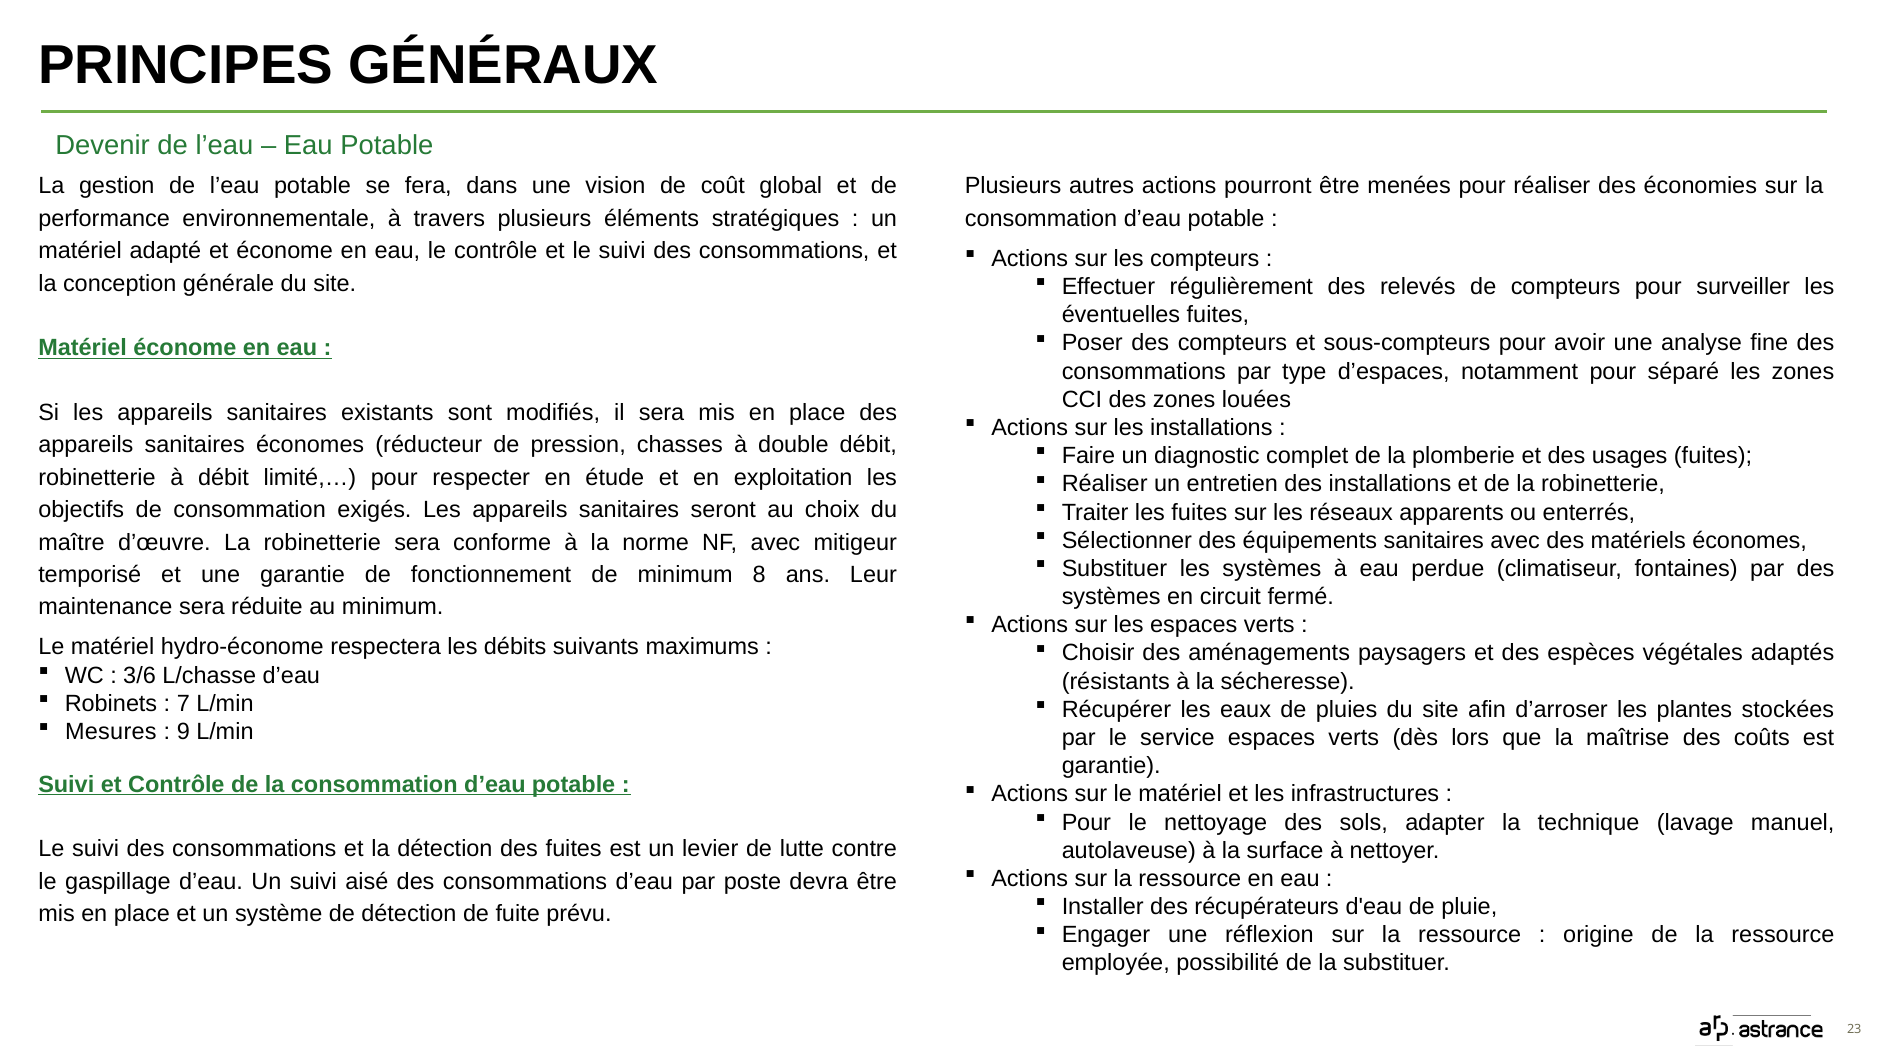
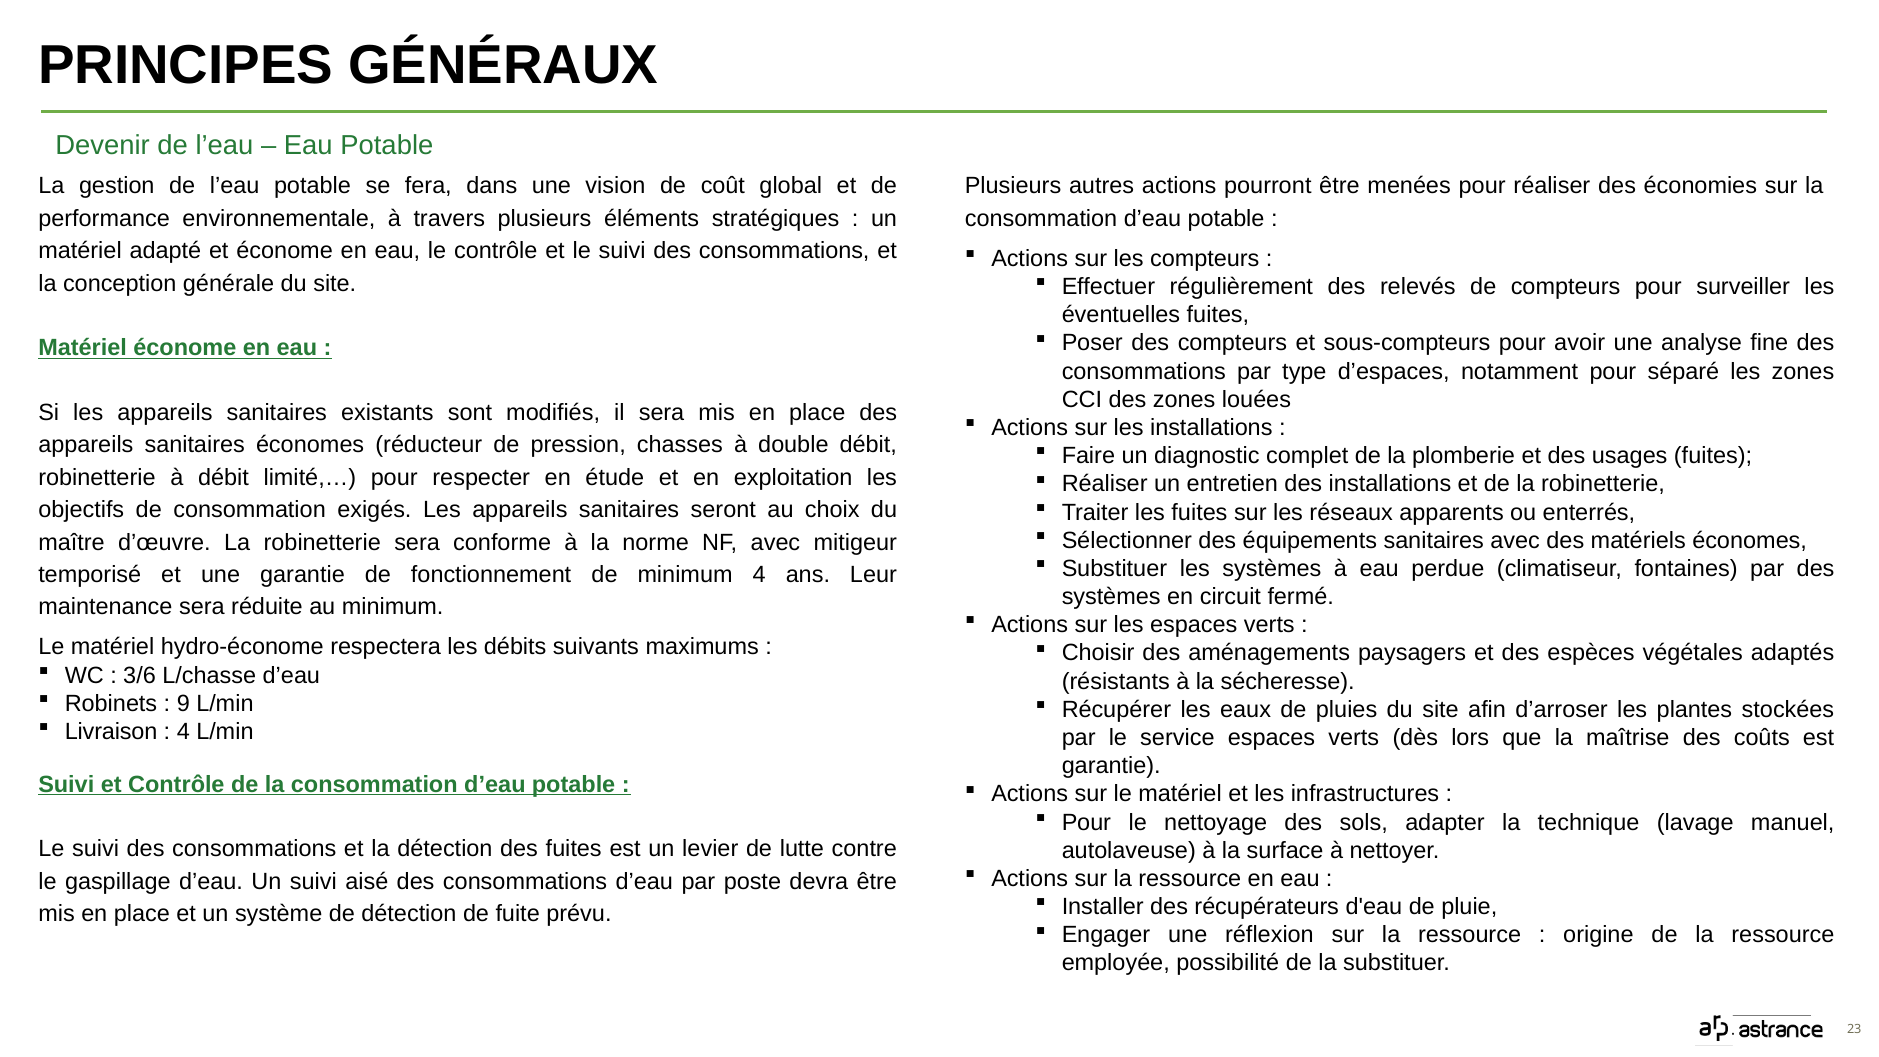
minimum 8: 8 -> 4
7: 7 -> 9
Mesures: Mesures -> Livraison
9 at (183, 732): 9 -> 4
